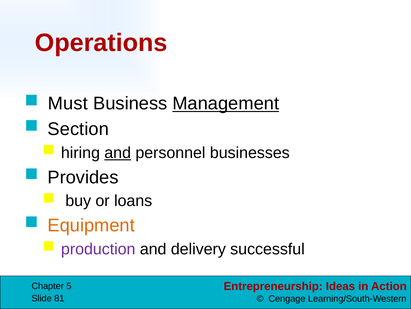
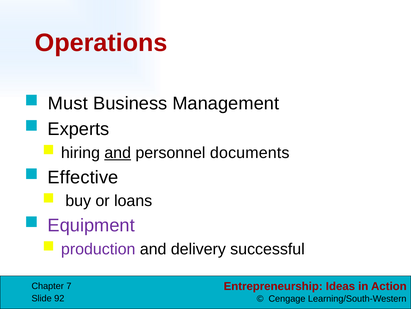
Management underline: present -> none
Section: Section -> Experts
businesses: businesses -> documents
Provides: Provides -> Effective
Equipment colour: orange -> purple
5: 5 -> 7
81: 81 -> 92
